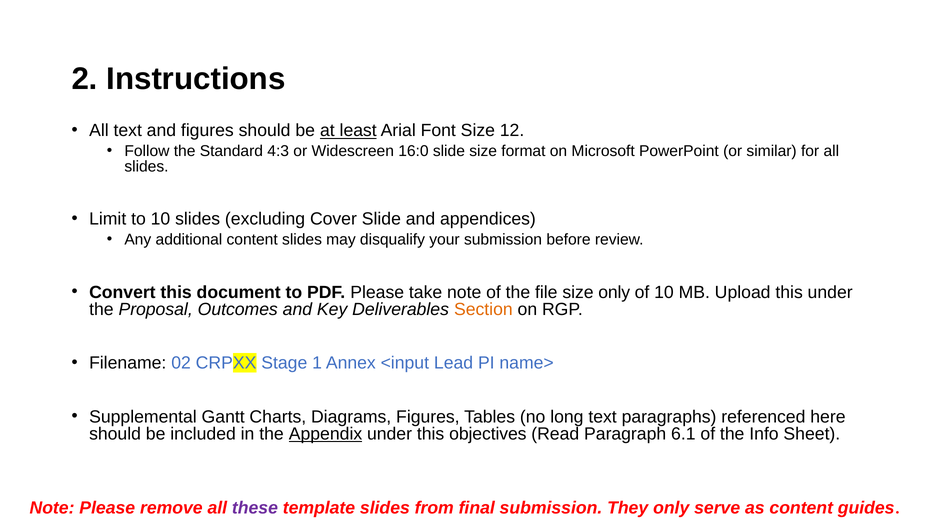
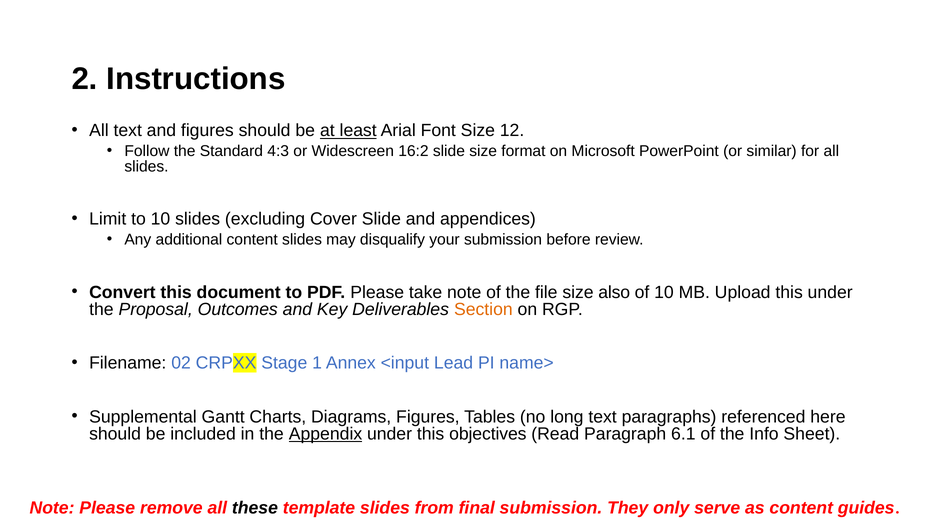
16:0: 16:0 -> 16:2
size only: only -> also
these colour: purple -> black
